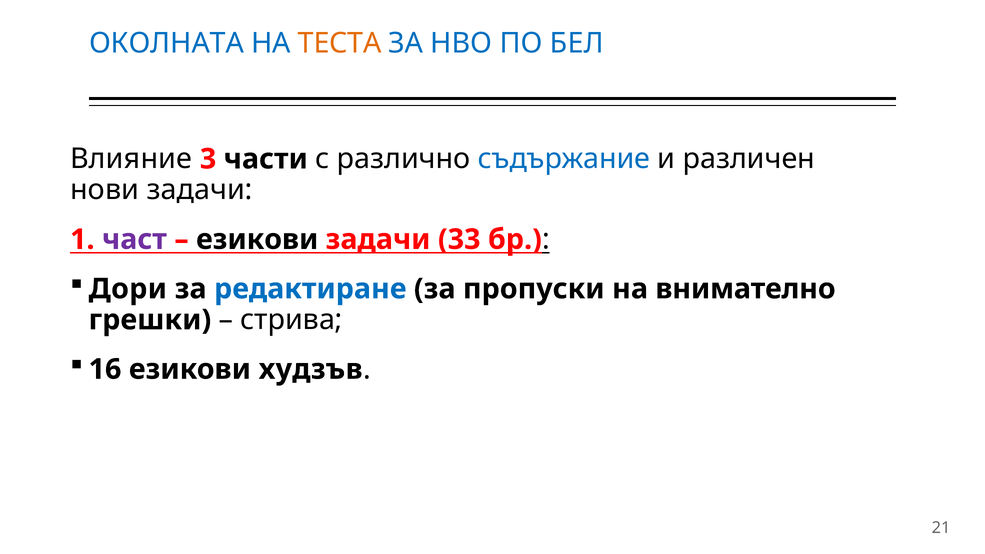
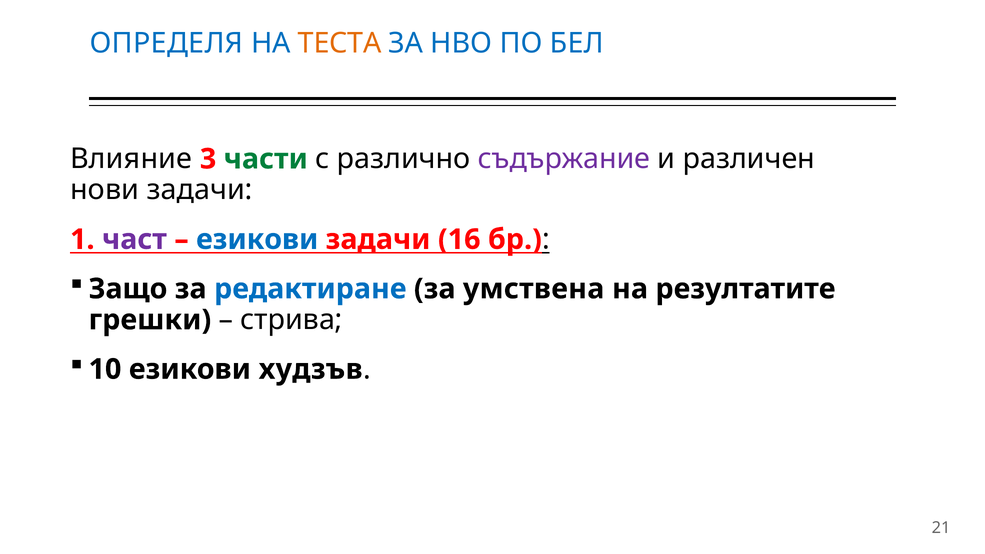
ОКОЛНАТА: ОКОЛНАТА -> ОПРЕДЕЛЯ
части colour: black -> green
съдържание colour: blue -> purple
езикови at (257, 239) colour: black -> blue
33: 33 -> 16
Дори: Дори -> Защо
пропуски: пропуски -> умствена
внимателно: внимателно -> резултатите
16: 16 -> 10
